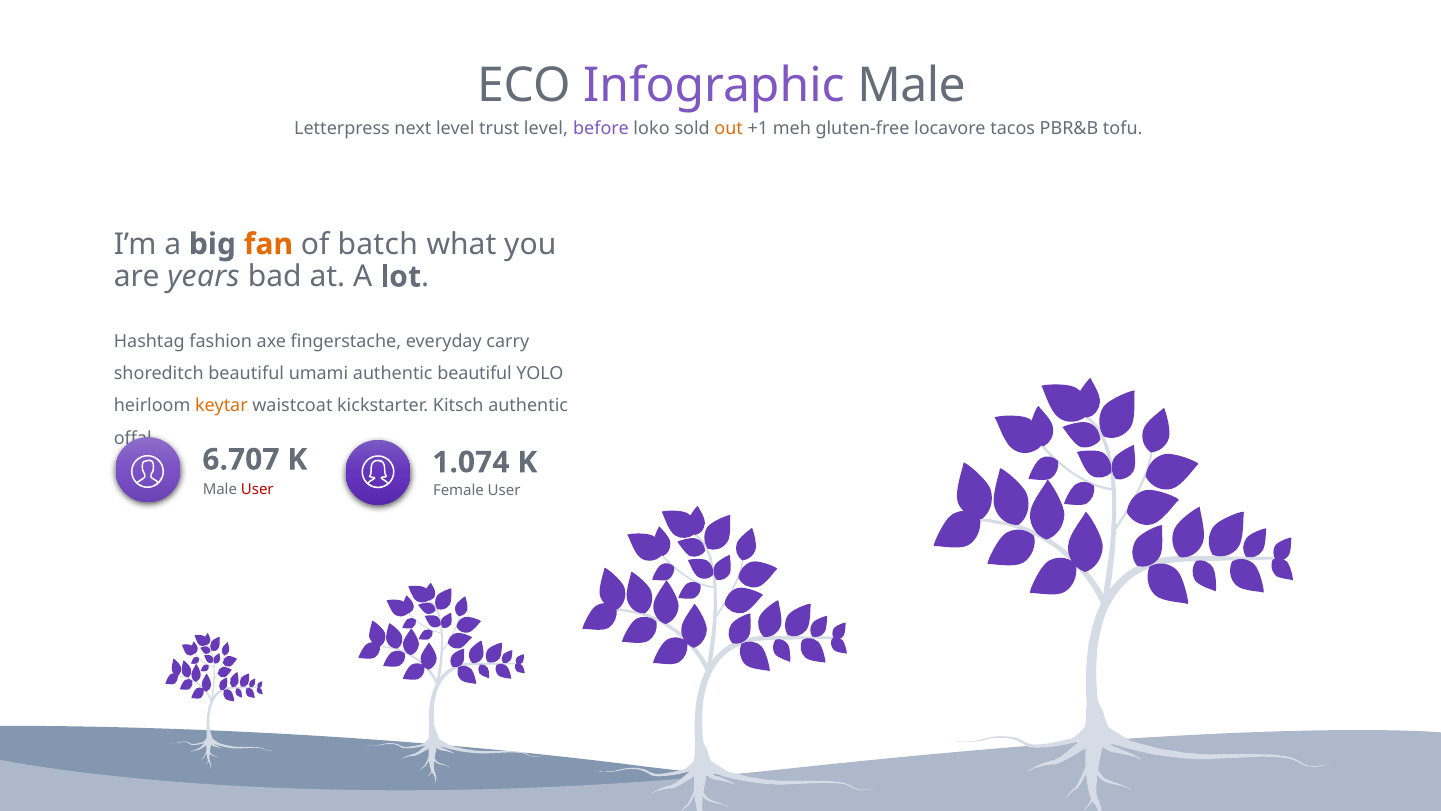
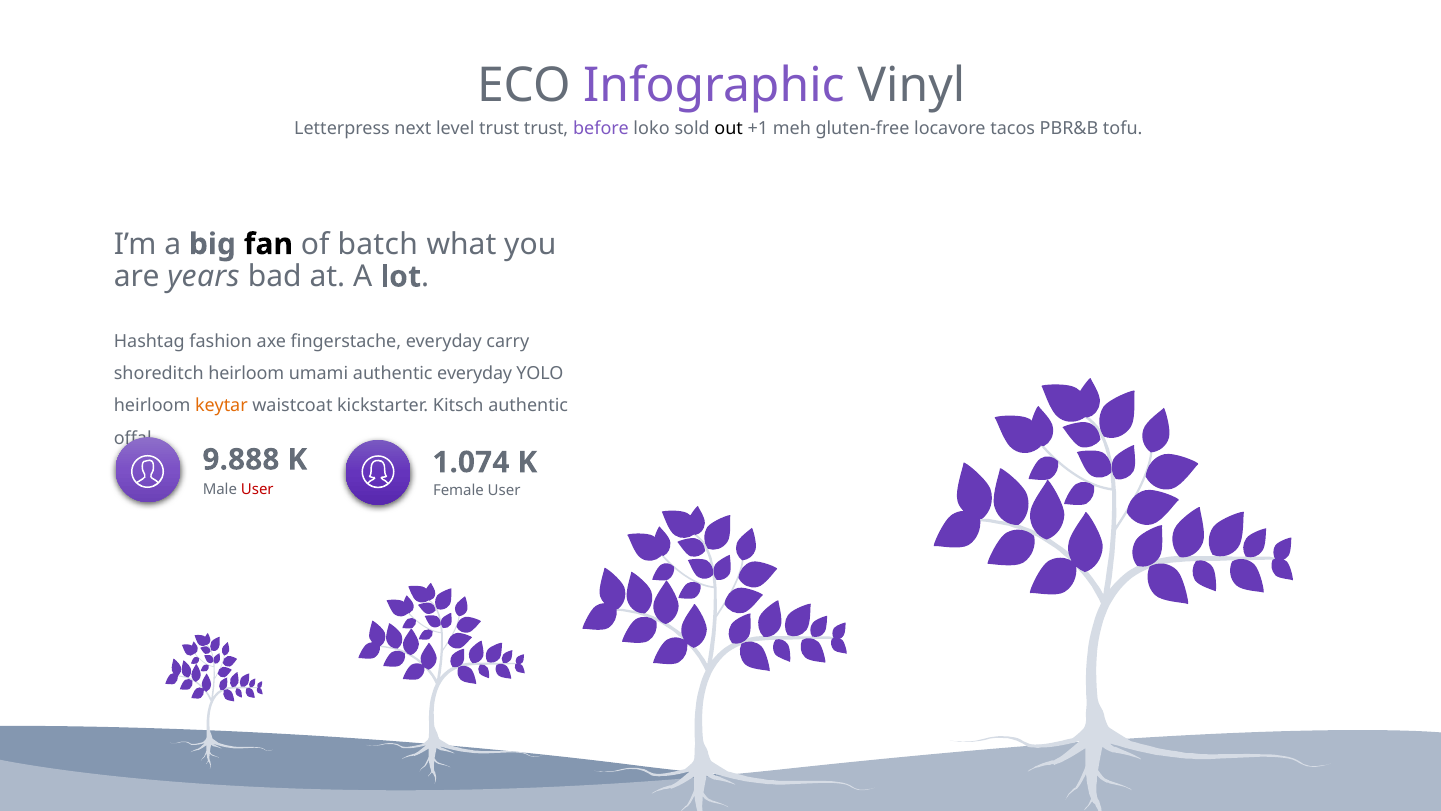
Infographic Male: Male -> Vinyl
trust level: level -> trust
out colour: orange -> black
fan colour: orange -> black
shoreditch beautiful: beautiful -> heirloom
authentic beautiful: beautiful -> everyday
6.707: 6.707 -> 9.888
